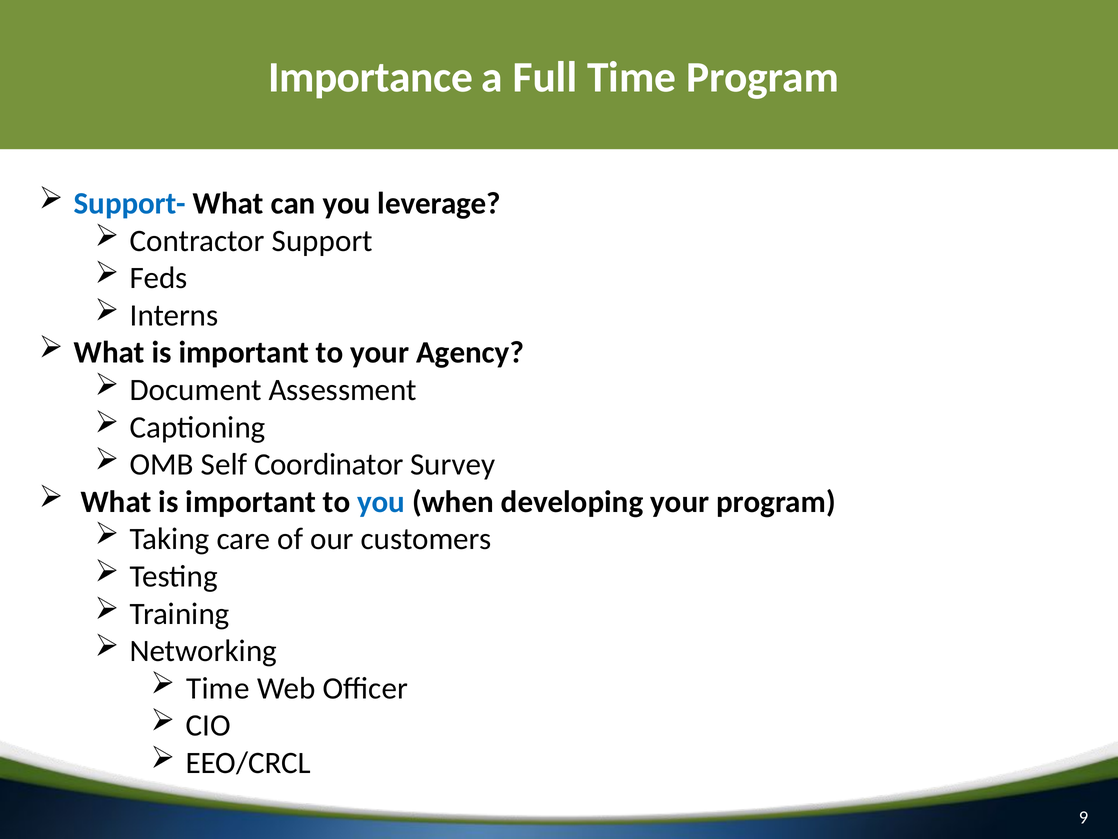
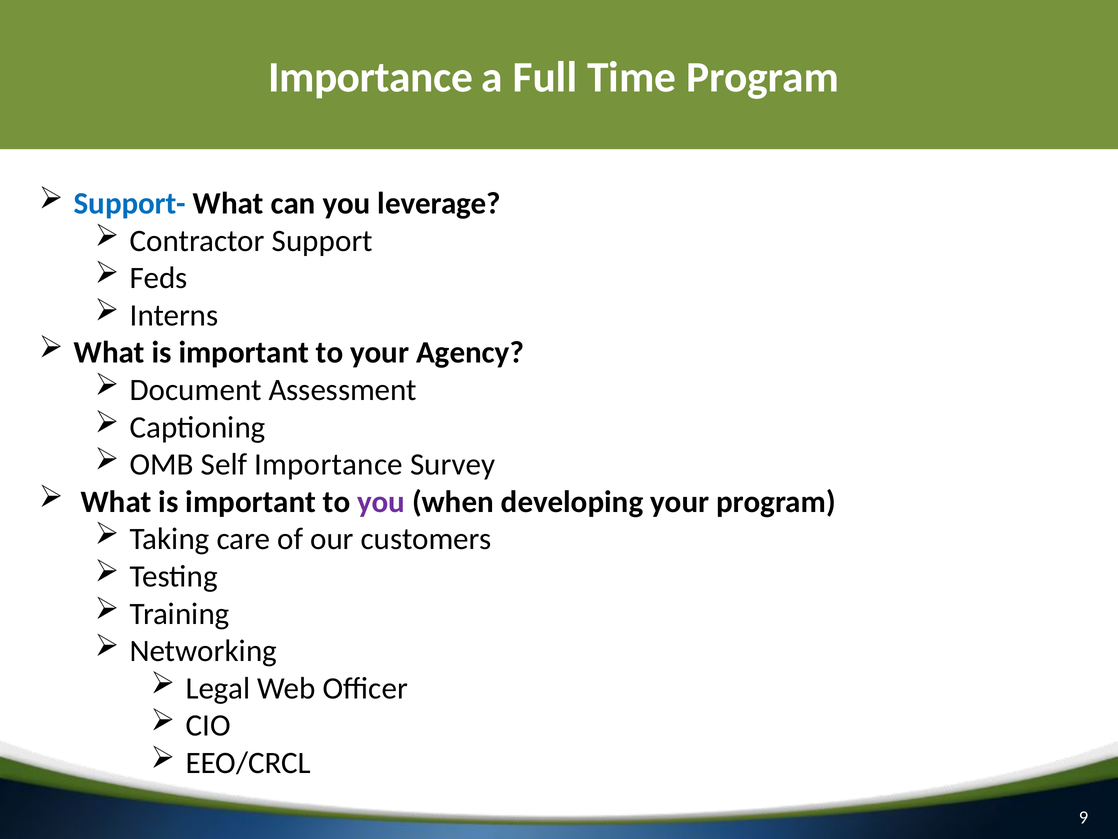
Self Coordinator: Coordinator -> Importance
you at (381, 502) colour: blue -> purple
Time at (218, 688): Time -> Legal
